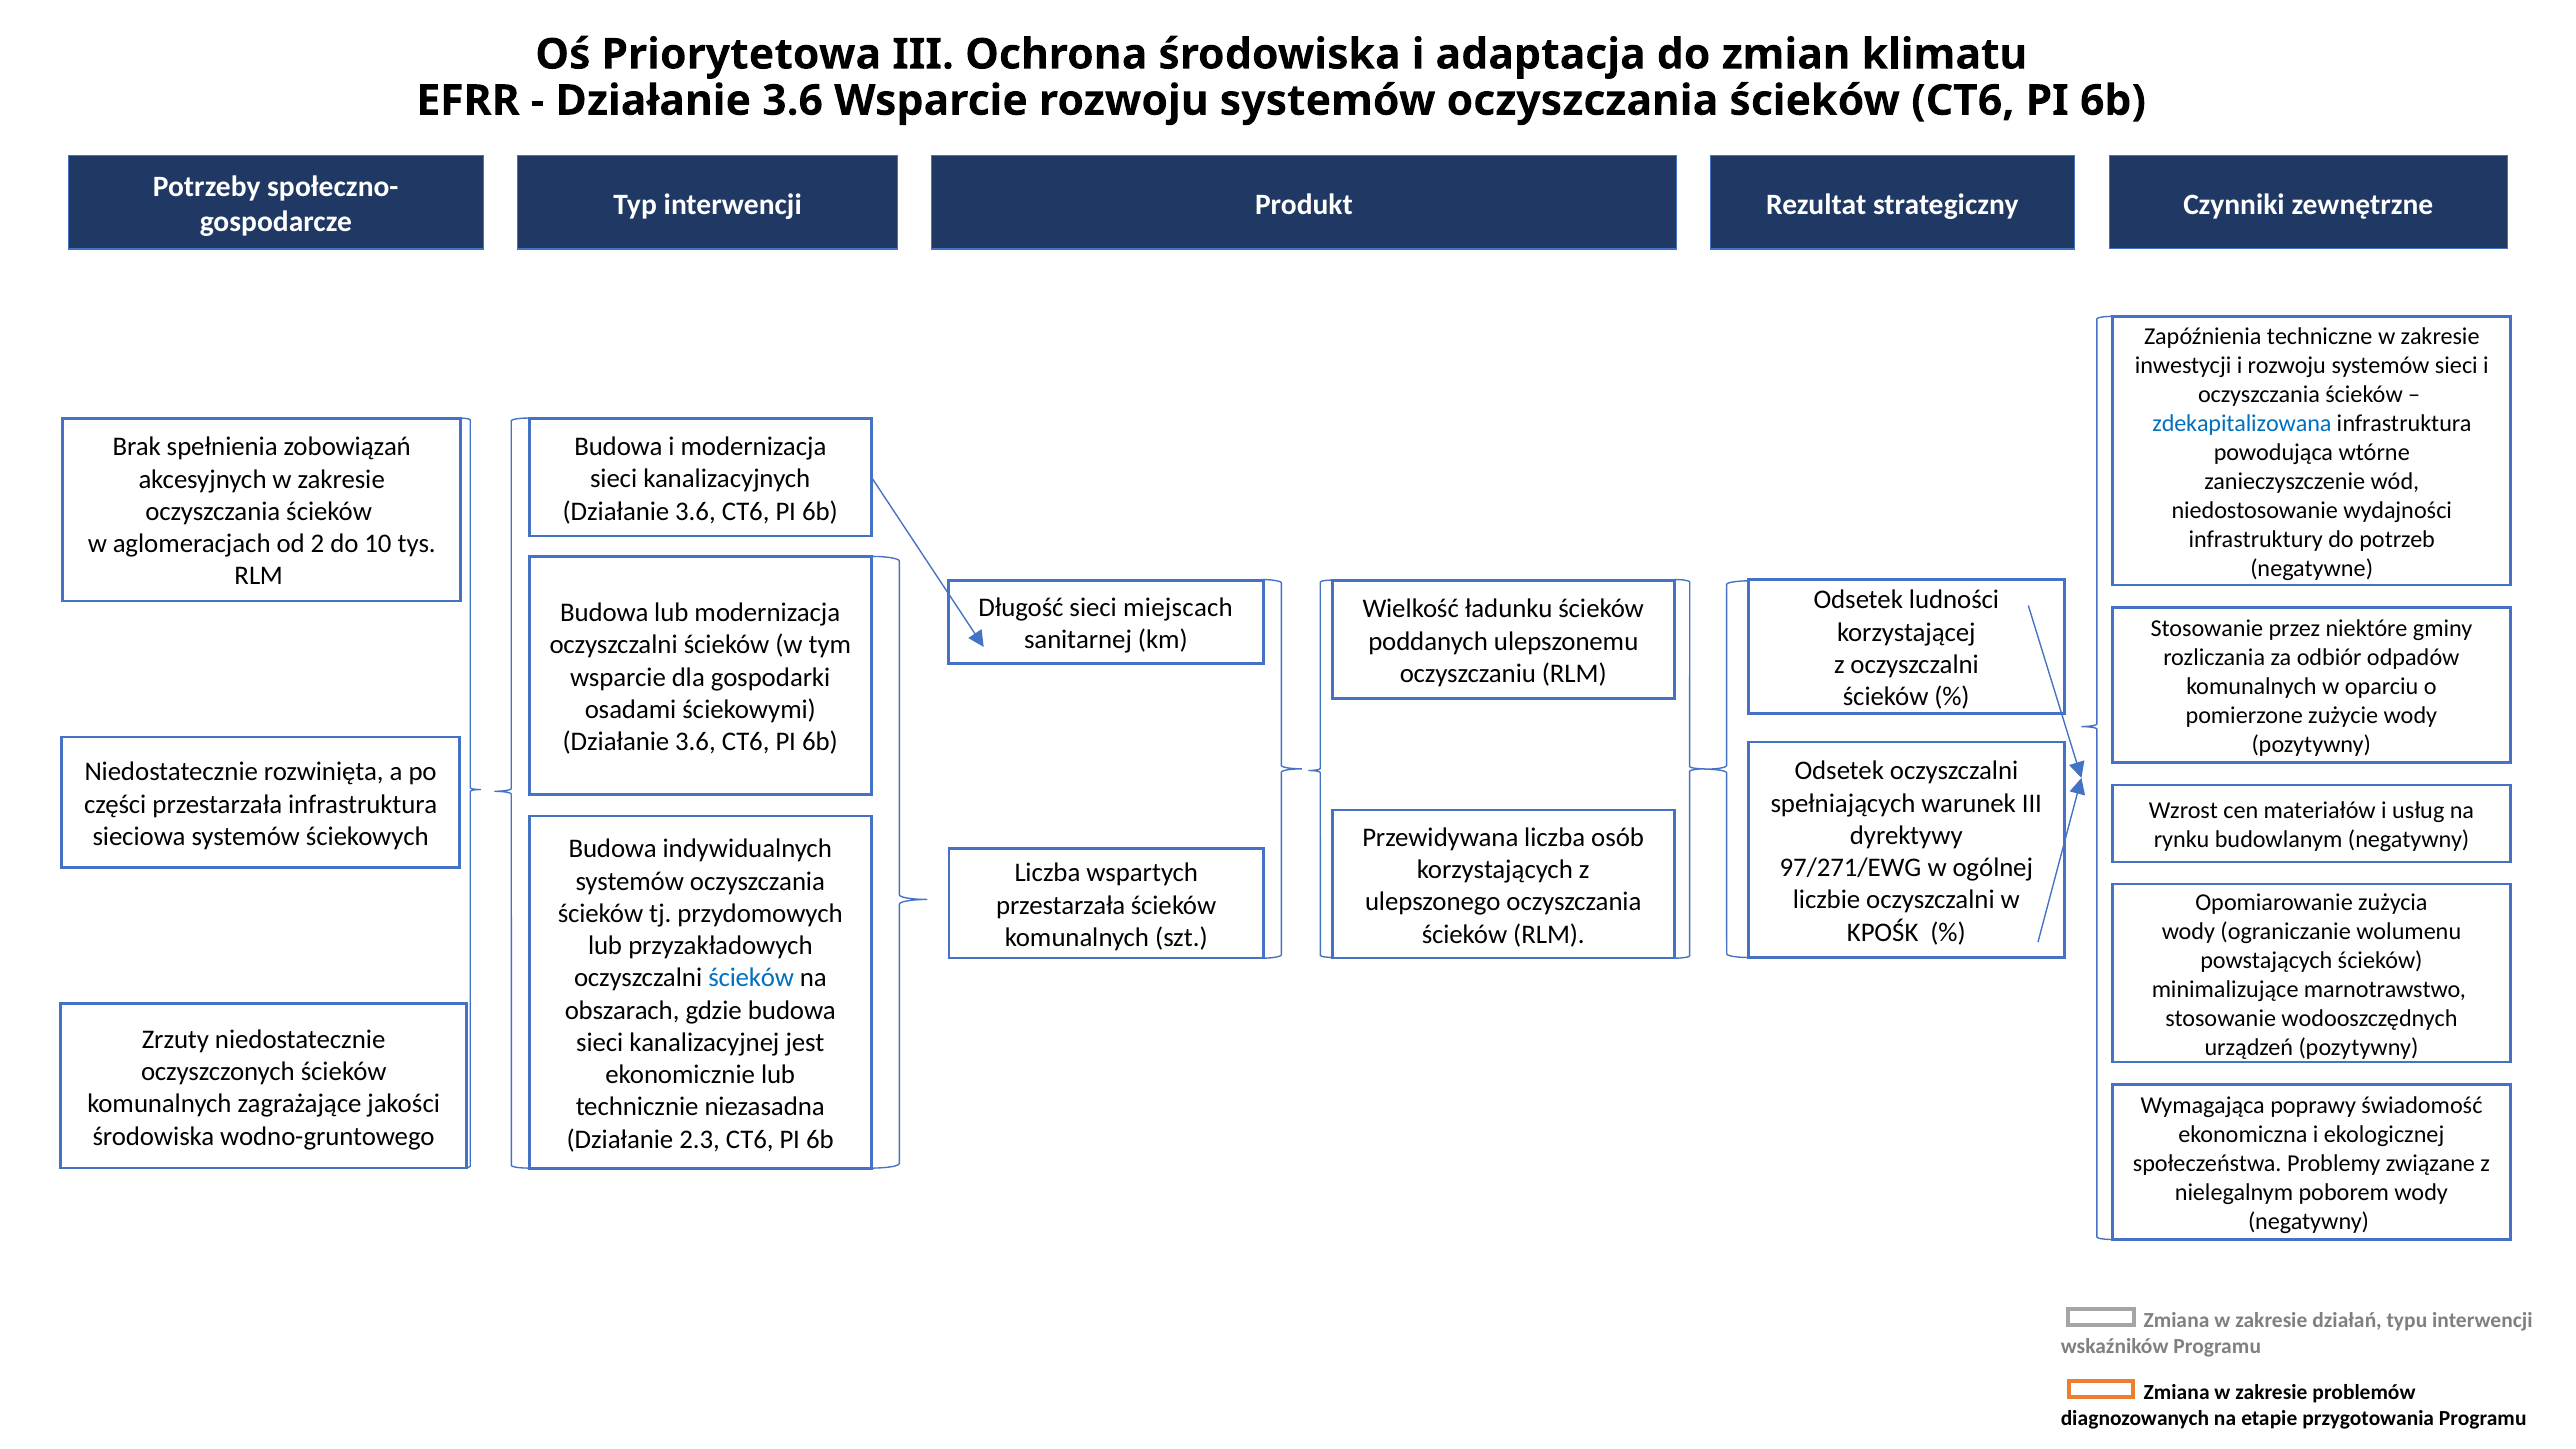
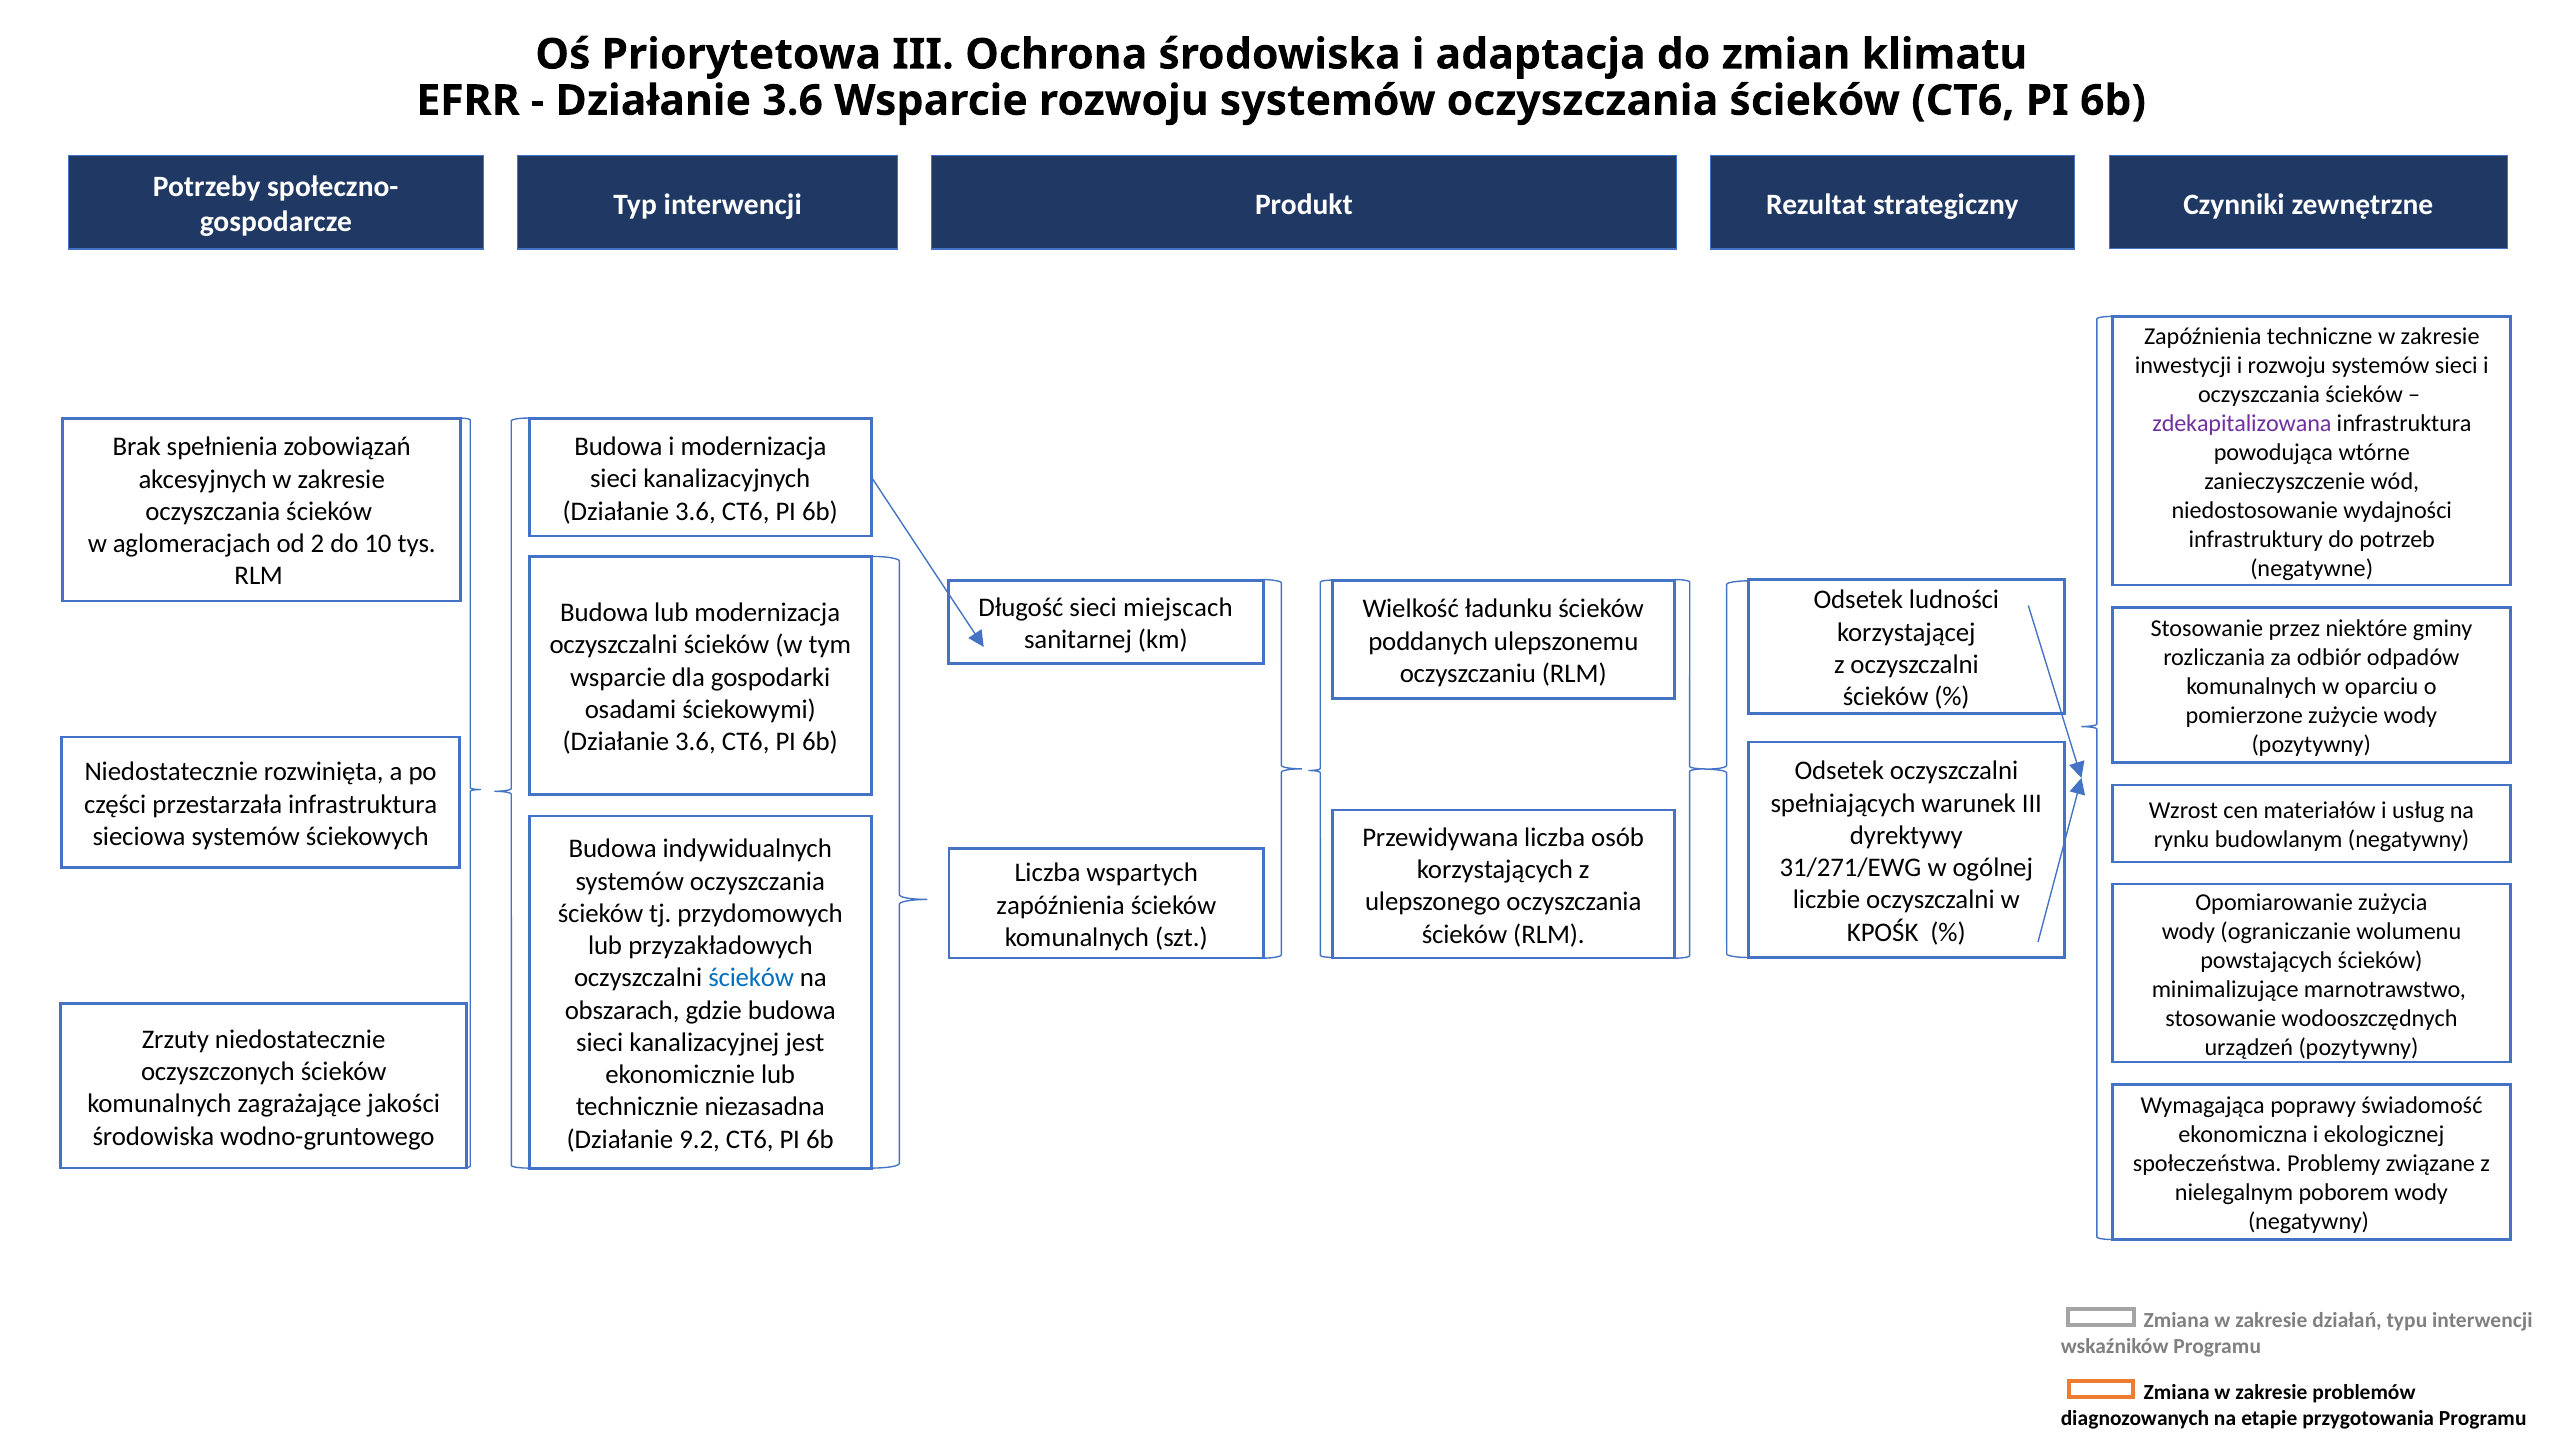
zdekapitalizowana colour: blue -> purple
97/271/EWG: 97/271/EWG -> 31/271/EWG
przestarzała at (1061, 905): przestarzała -> zapóźnienia
2.3: 2.3 -> 9.2
